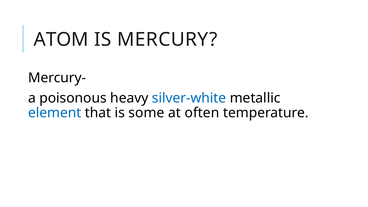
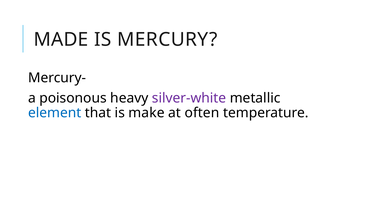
ATOM: ATOM -> MADE
silver-white colour: blue -> purple
some: some -> make
